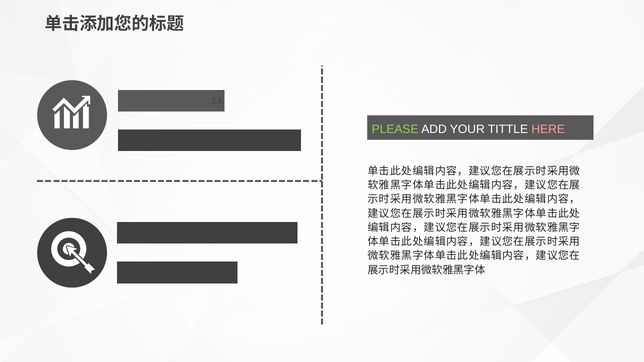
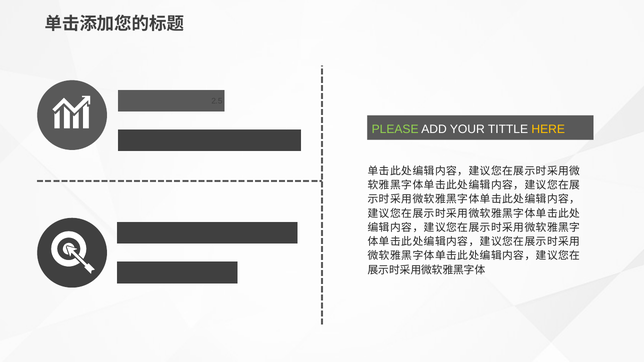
HERE colour: pink -> yellow
